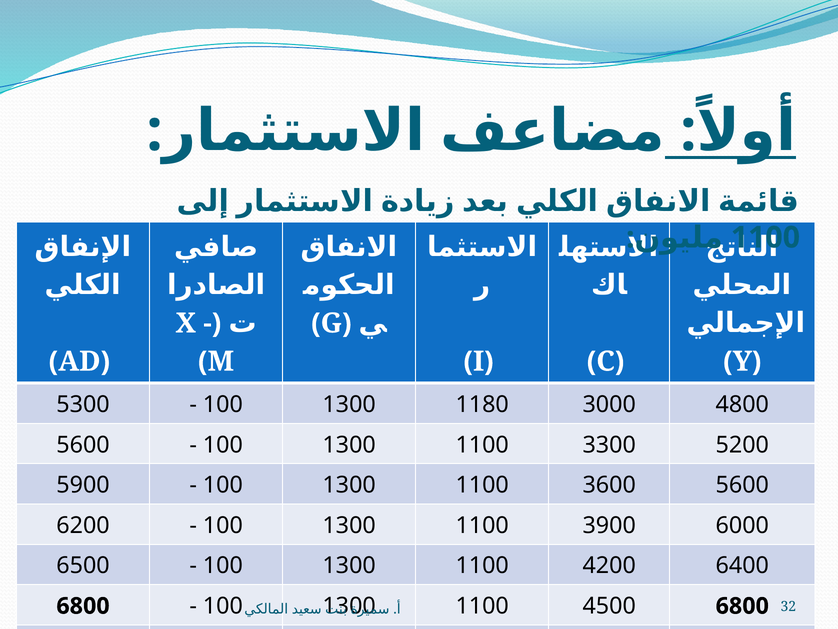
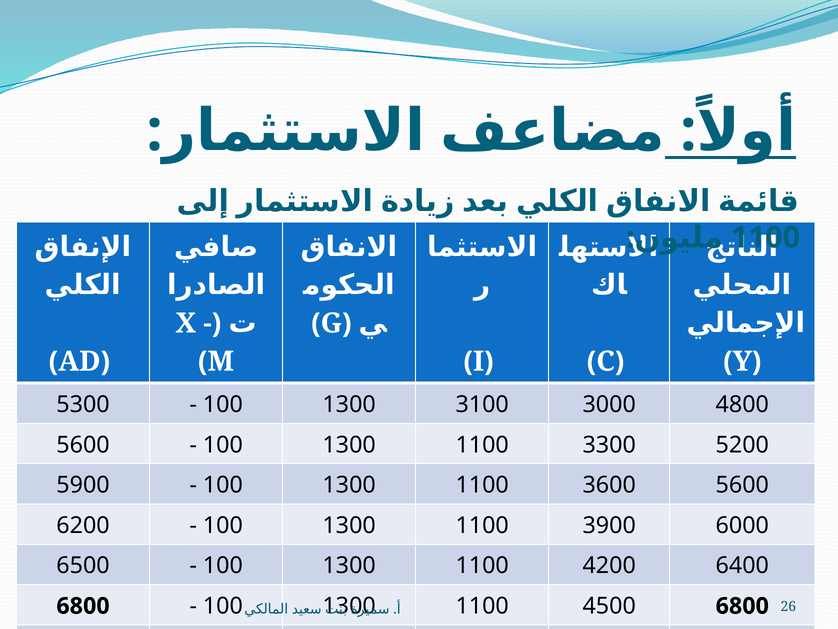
1180: 1180 -> 3100
32: 32 -> 26
